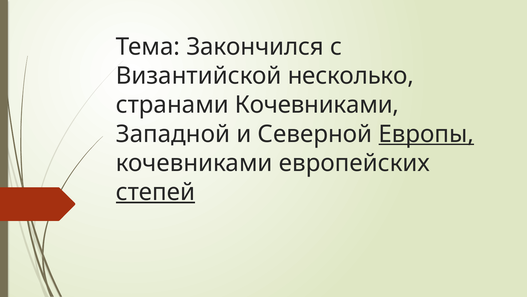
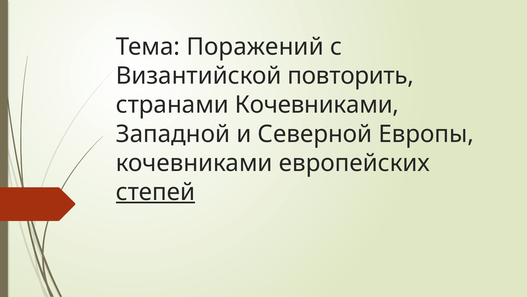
Закончился: Закончился -> Поражений
несколько: несколько -> повторить
Европы underline: present -> none
